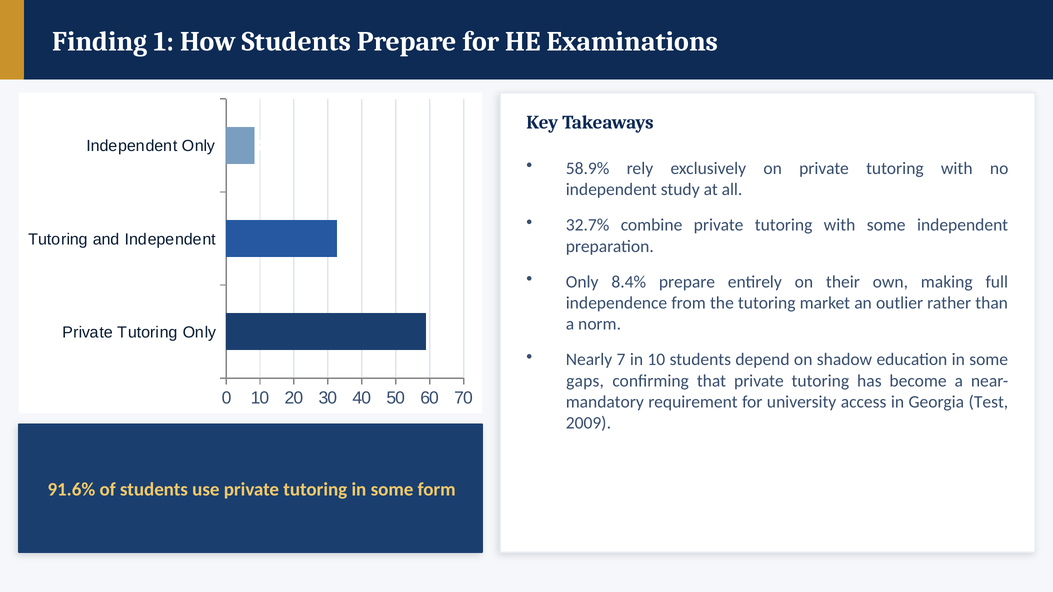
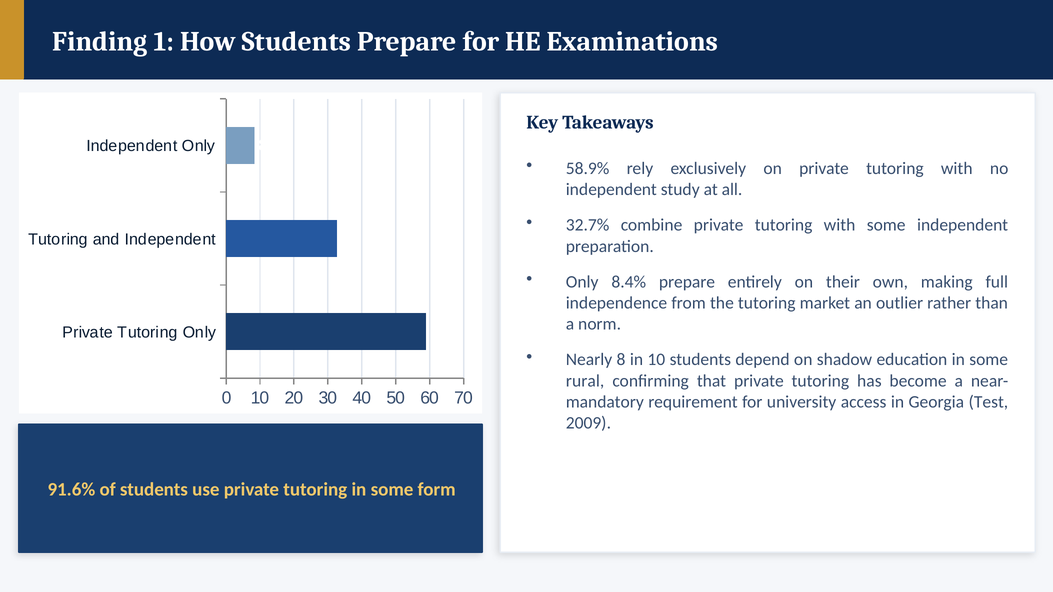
Nearly 7: 7 -> 8
gaps: gaps -> rural
